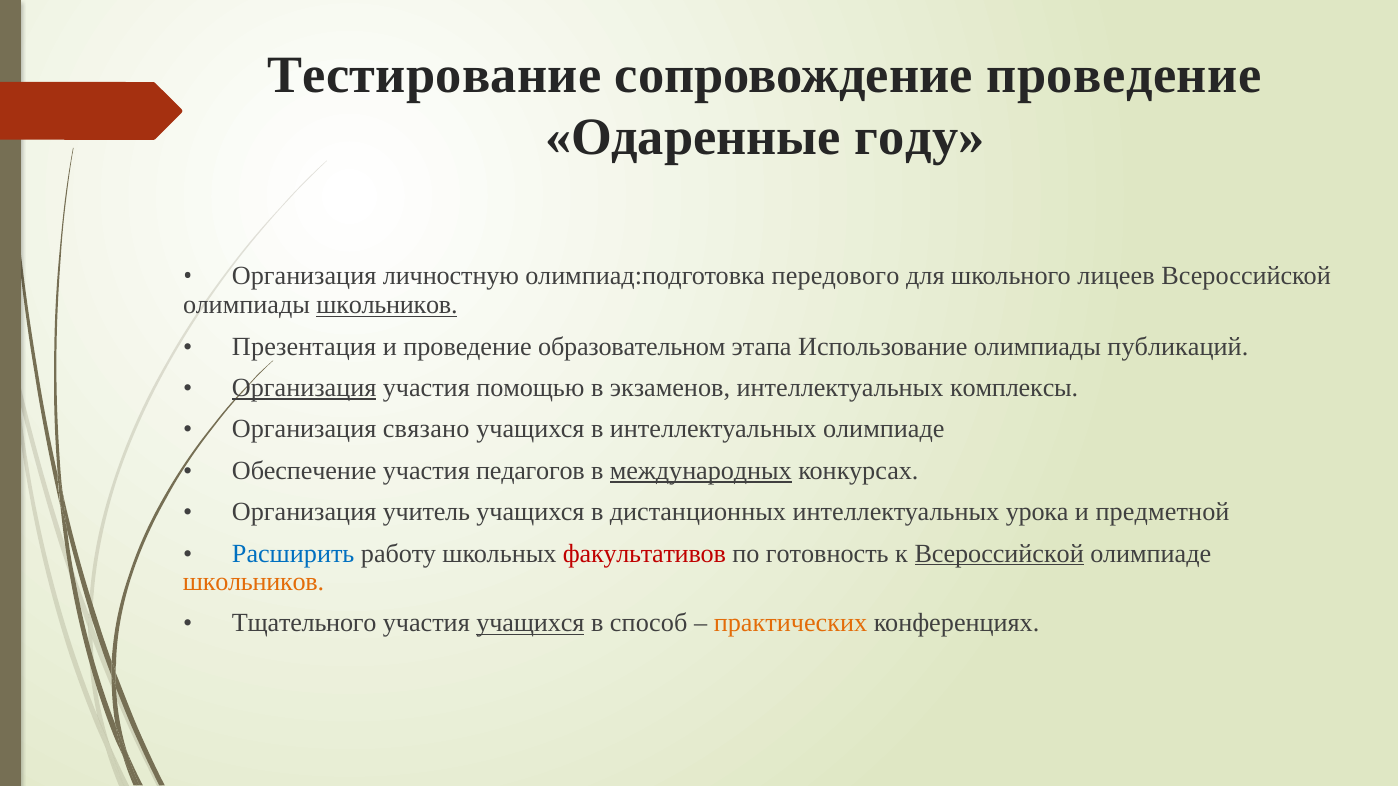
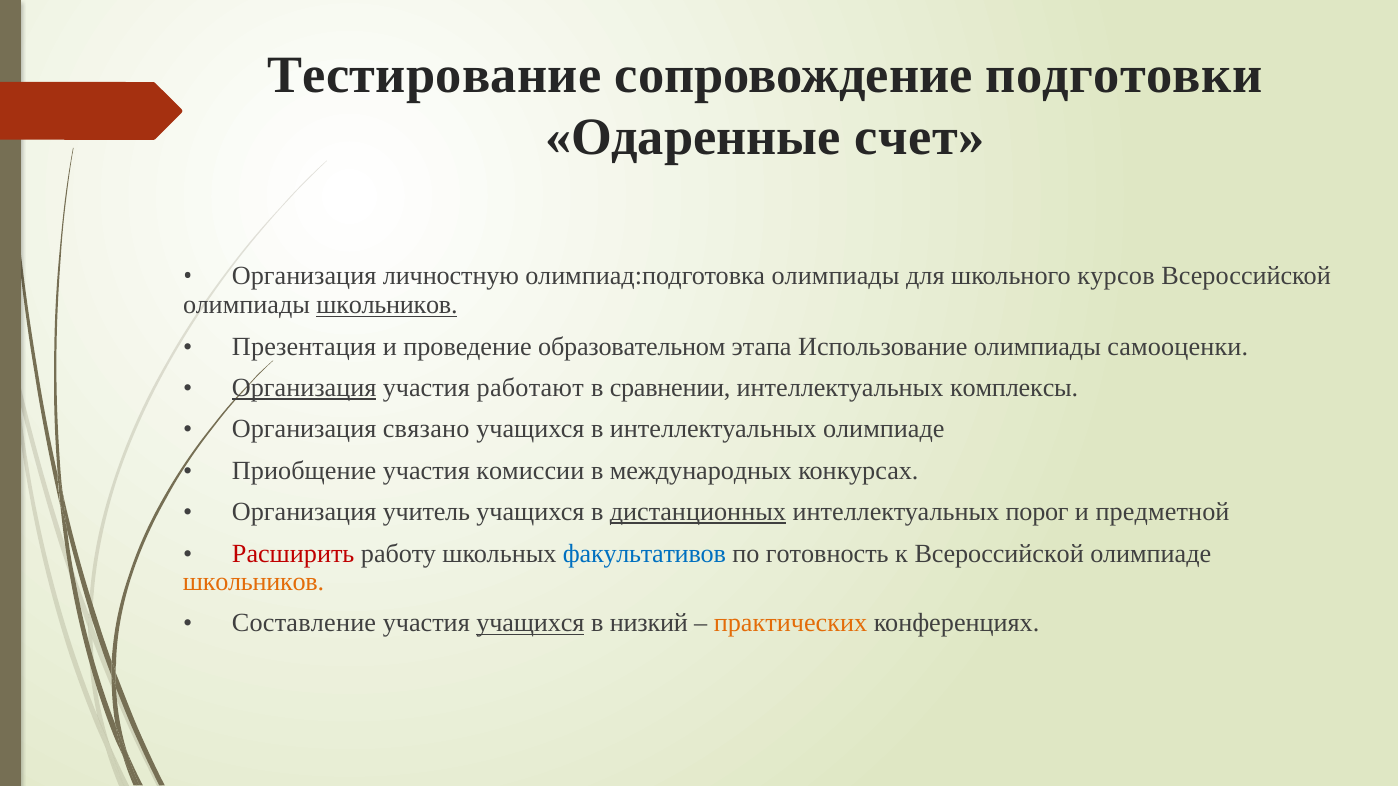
сопровождение проведение: проведение -> подготовки
году: году -> счет
олимпиад:подготовка передового: передового -> олимпиады
лицеев: лицеев -> курсов
публикаций: публикаций -> самооценки
помощью: помощью -> работают
экзаменов: экзаменов -> сравнении
Обеспечение: Обеспечение -> Приобщение
педагогов: педагогов -> комиссии
международных underline: present -> none
дистанционных underline: none -> present
урока: урока -> порог
Расширить colour: blue -> red
факультативов colour: red -> blue
Всероссийской at (999, 554) underline: present -> none
Тщательного: Тщательного -> Составление
способ: способ -> низкий
